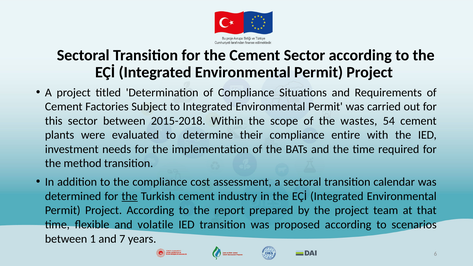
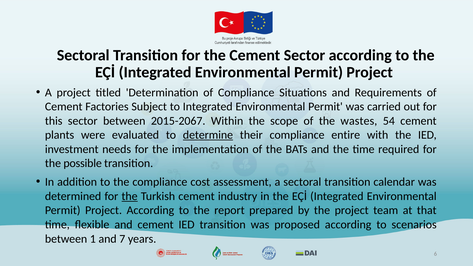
2015-2018: 2015-2018 -> 2015-2067
determine underline: none -> present
method: method -> possible
and volatile: volatile -> cement
